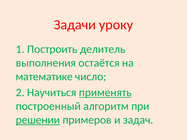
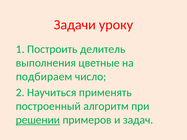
остаётся: остаётся -> цветные
математике: математике -> подбираем
применять underline: present -> none
